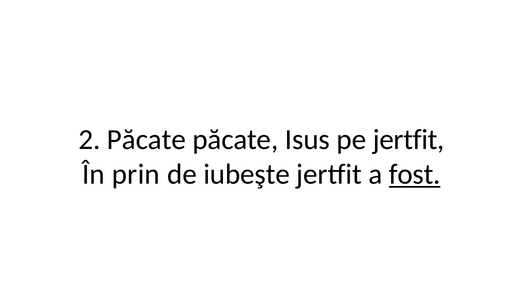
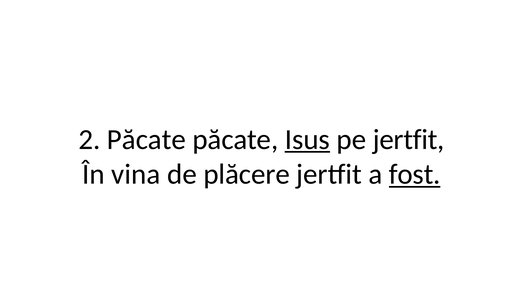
Isus underline: none -> present
prin: prin -> vina
iubeşte: iubeşte -> plăcere
